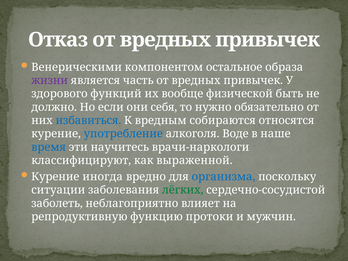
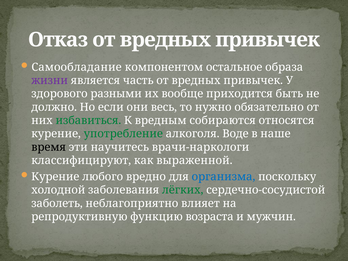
Венерическими: Венерическими -> Самообладание
функций: функций -> разными
физической: физической -> приходится
себя: себя -> весь
избавиться colour: blue -> green
употребление colour: blue -> green
время colour: blue -> black
иногда: иногда -> любого
ситуации: ситуации -> холодной
протоки: протоки -> возраста
